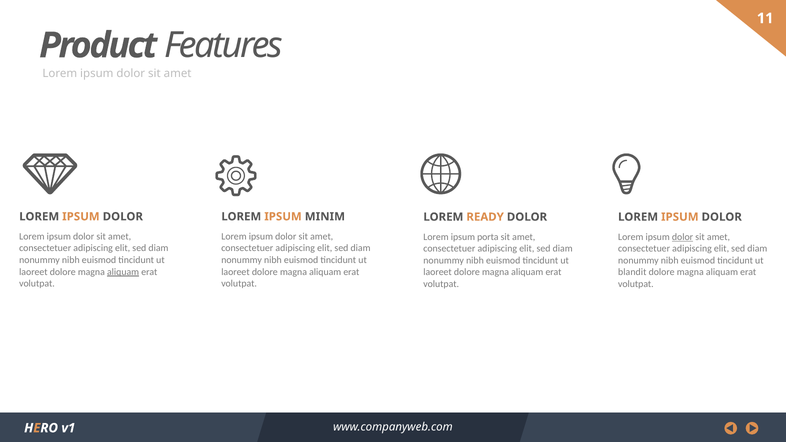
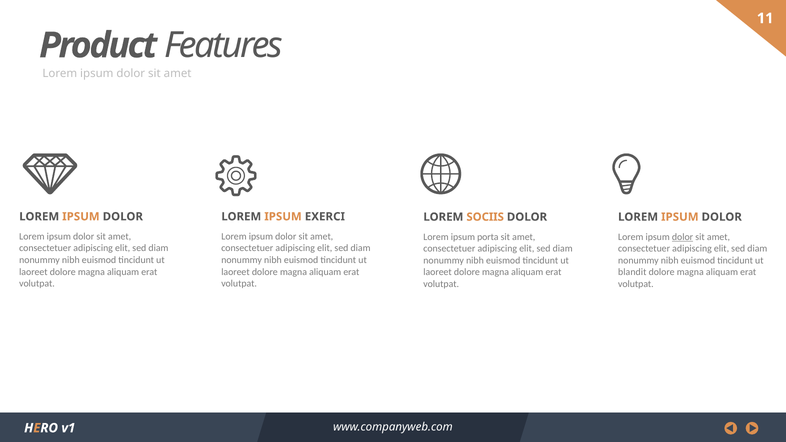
MINIM: MINIM -> EXERCI
READY: READY -> SOCIIS
aliquam at (123, 272) underline: present -> none
